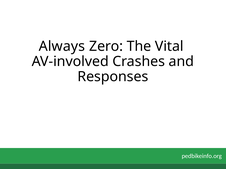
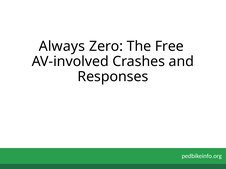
Vital: Vital -> Free
